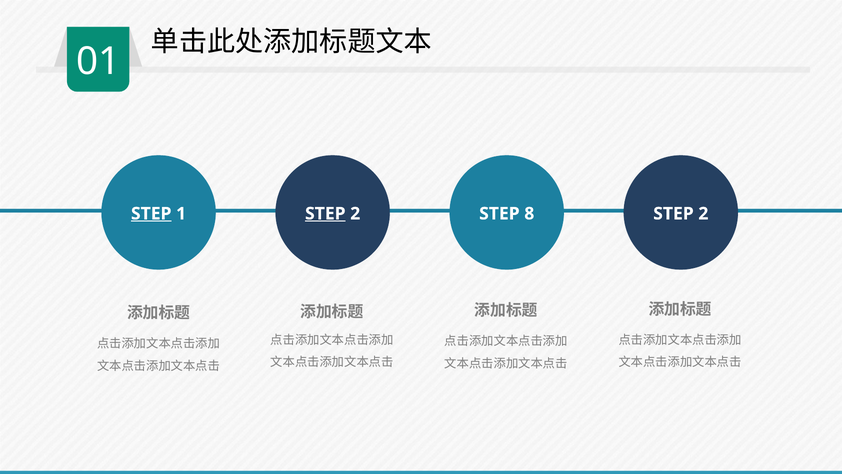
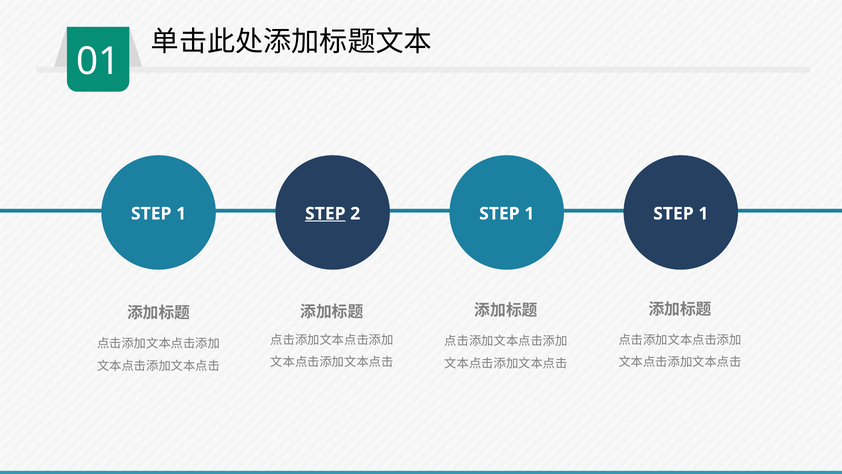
STEP at (151, 214) underline: present -> none
2 STEP 8: 8 -> 1
2 at (703, 214): 2 -> 1
